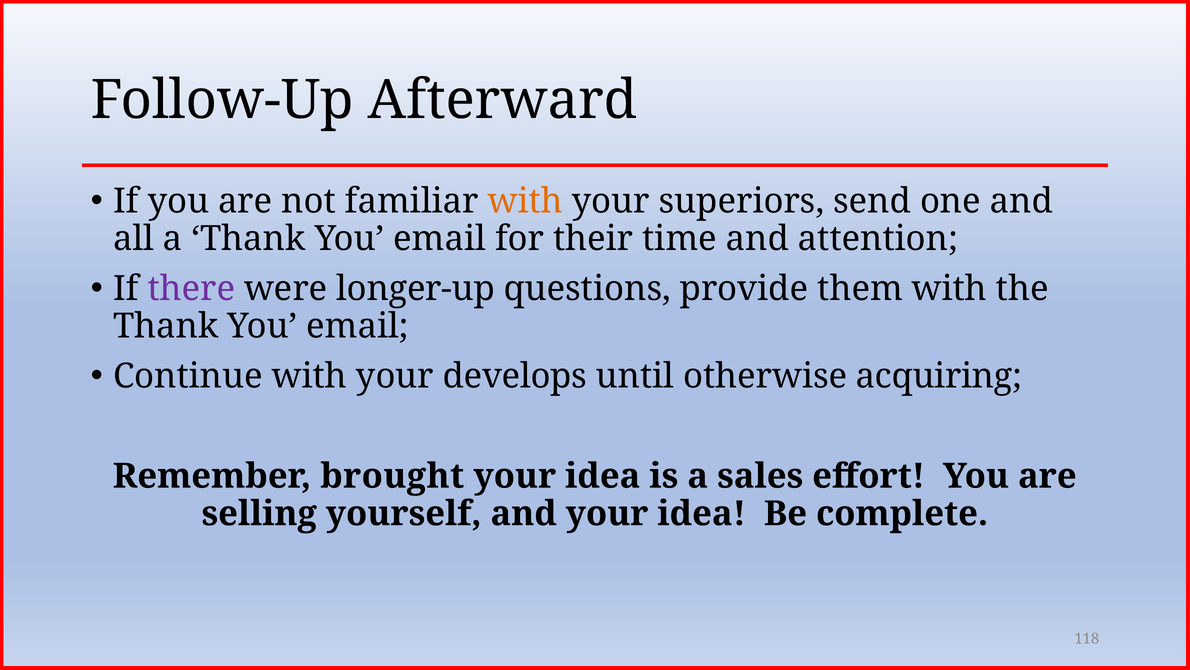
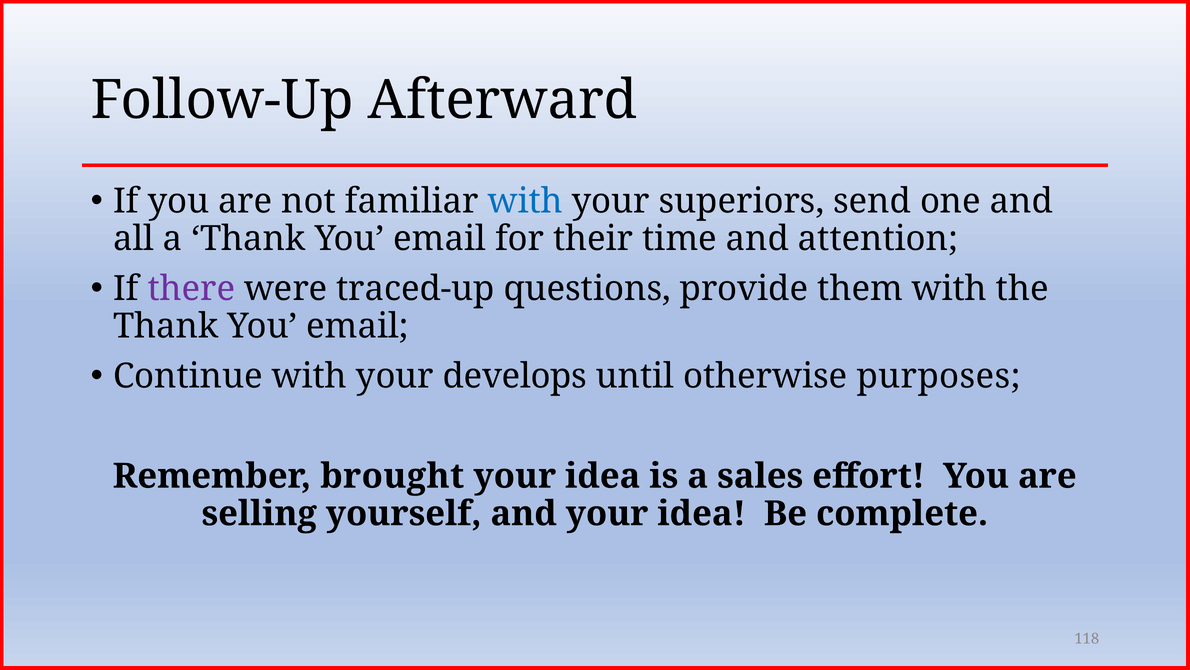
with at (525, 201) colour: orange -> blue
longer-up: longer-up -> traced-up
acquiring: acquiring -> purposes
